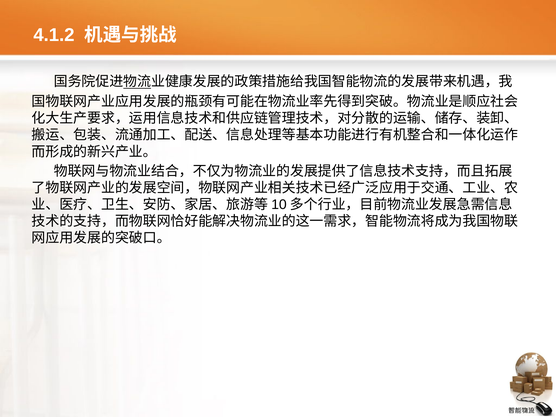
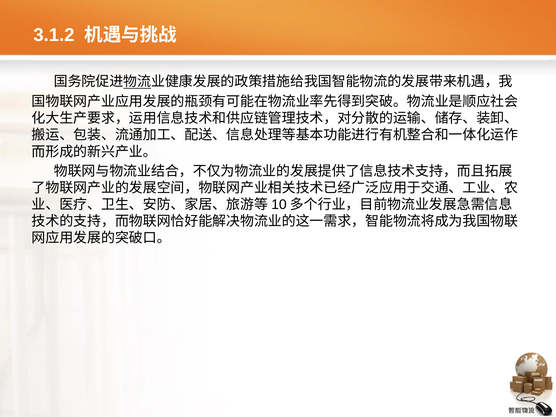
4.1.2: 4.1.2 -> 3.1.2
